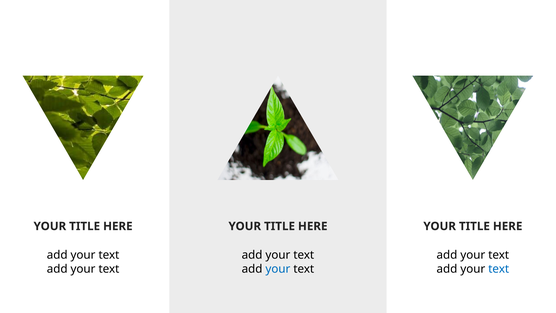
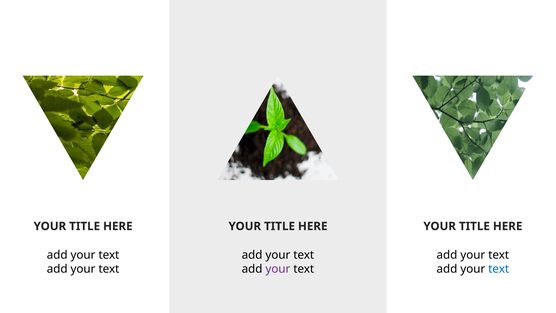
your at (278, 269) colour: blue -> purple
